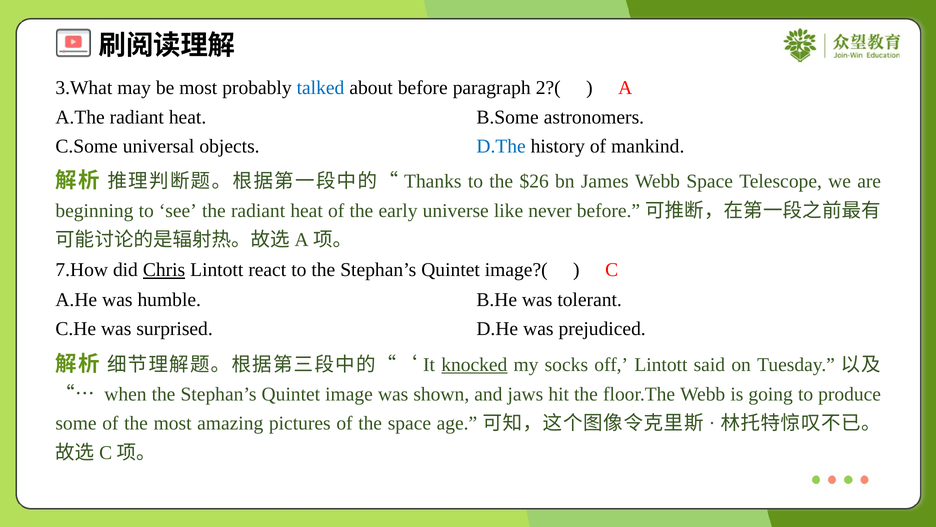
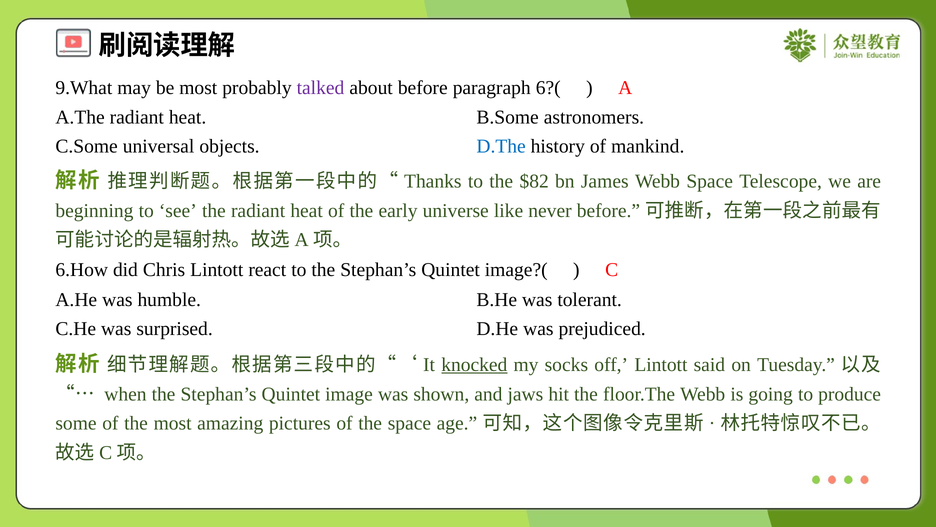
3.What: 3.What -> 9.What
talked colour: blue -> purple
2?(: 2?( -> 6?(
$26: $26 -> $82
7.How: 7.How -> 6.How
Chris underline: present -> none
